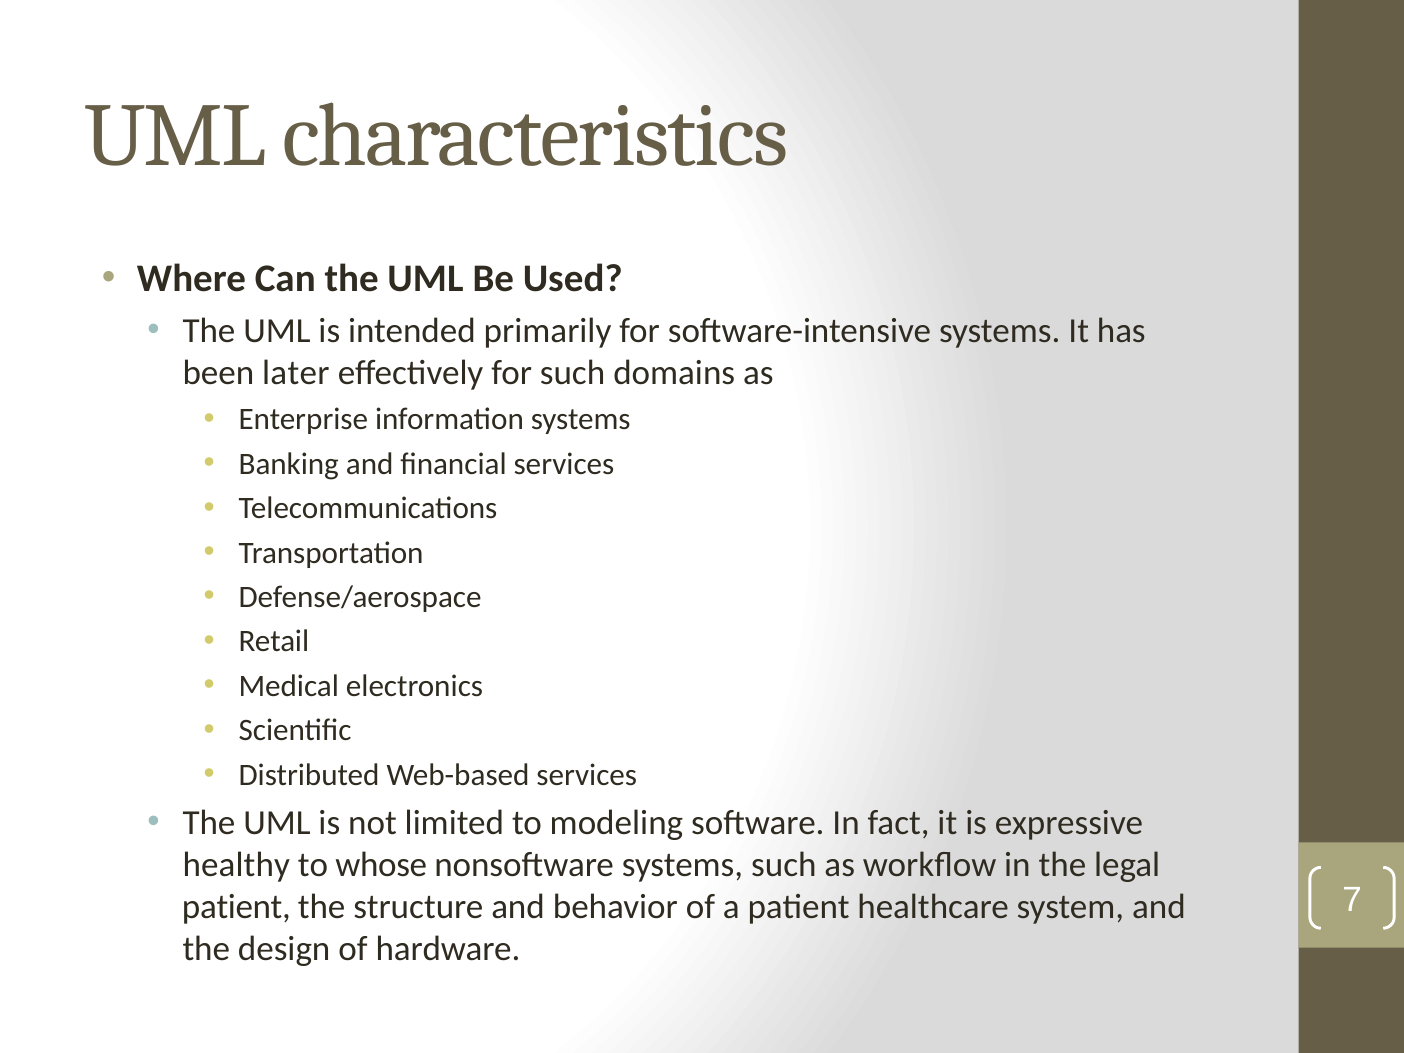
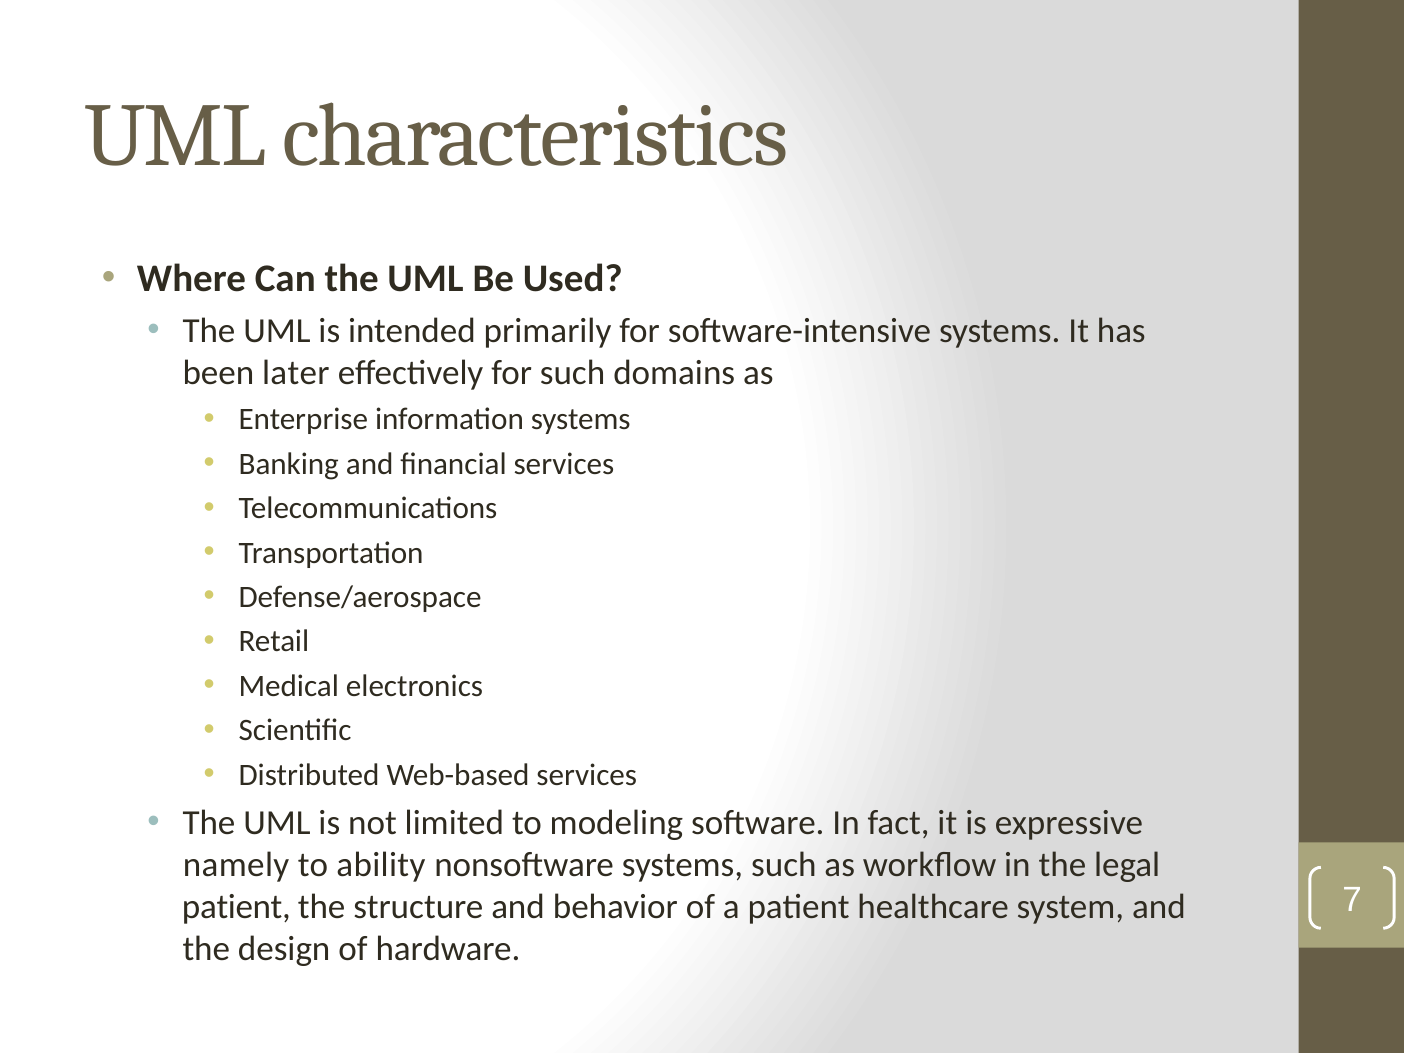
healthy: healthy -> namely
whose: whose -> ability
